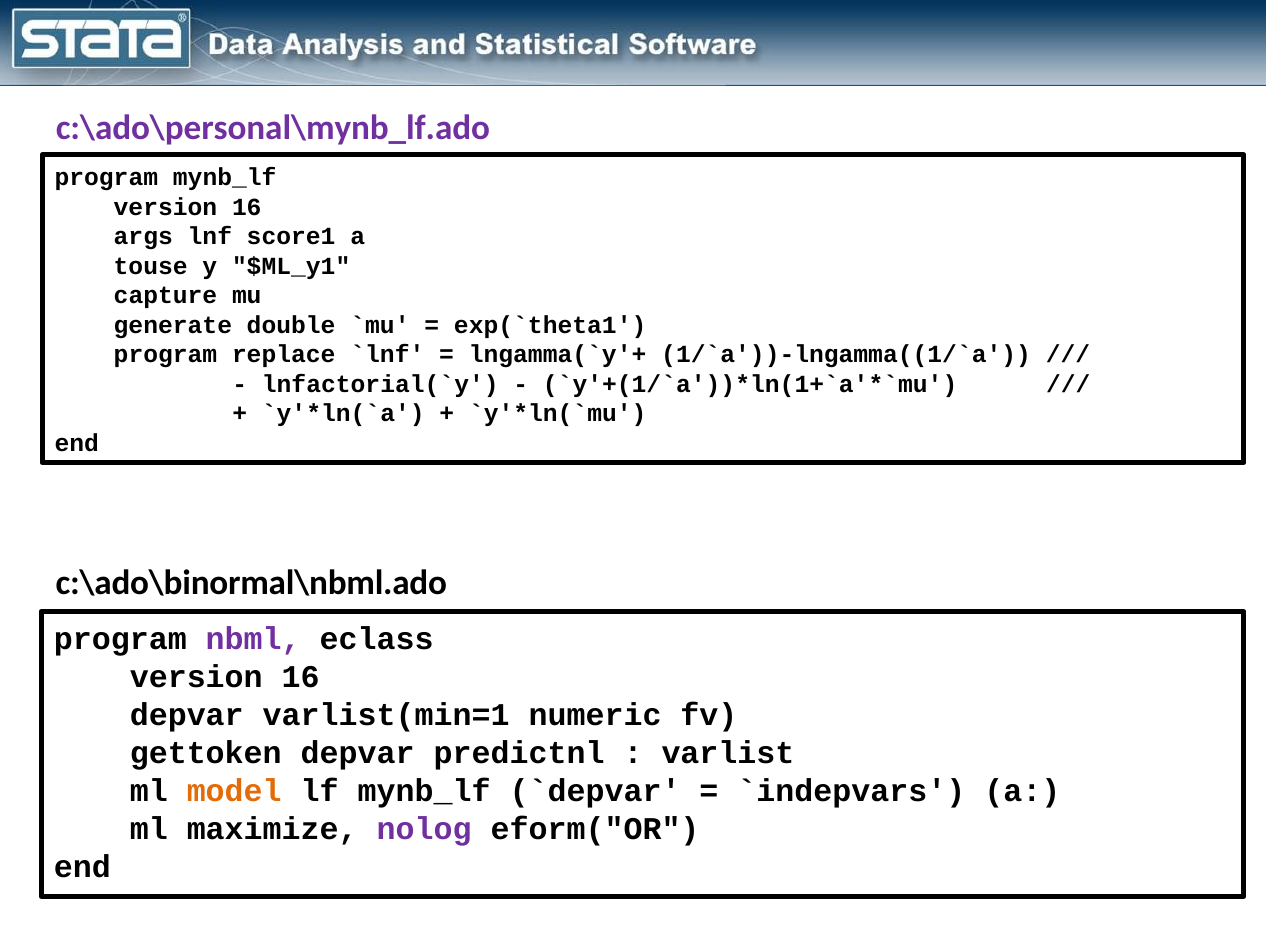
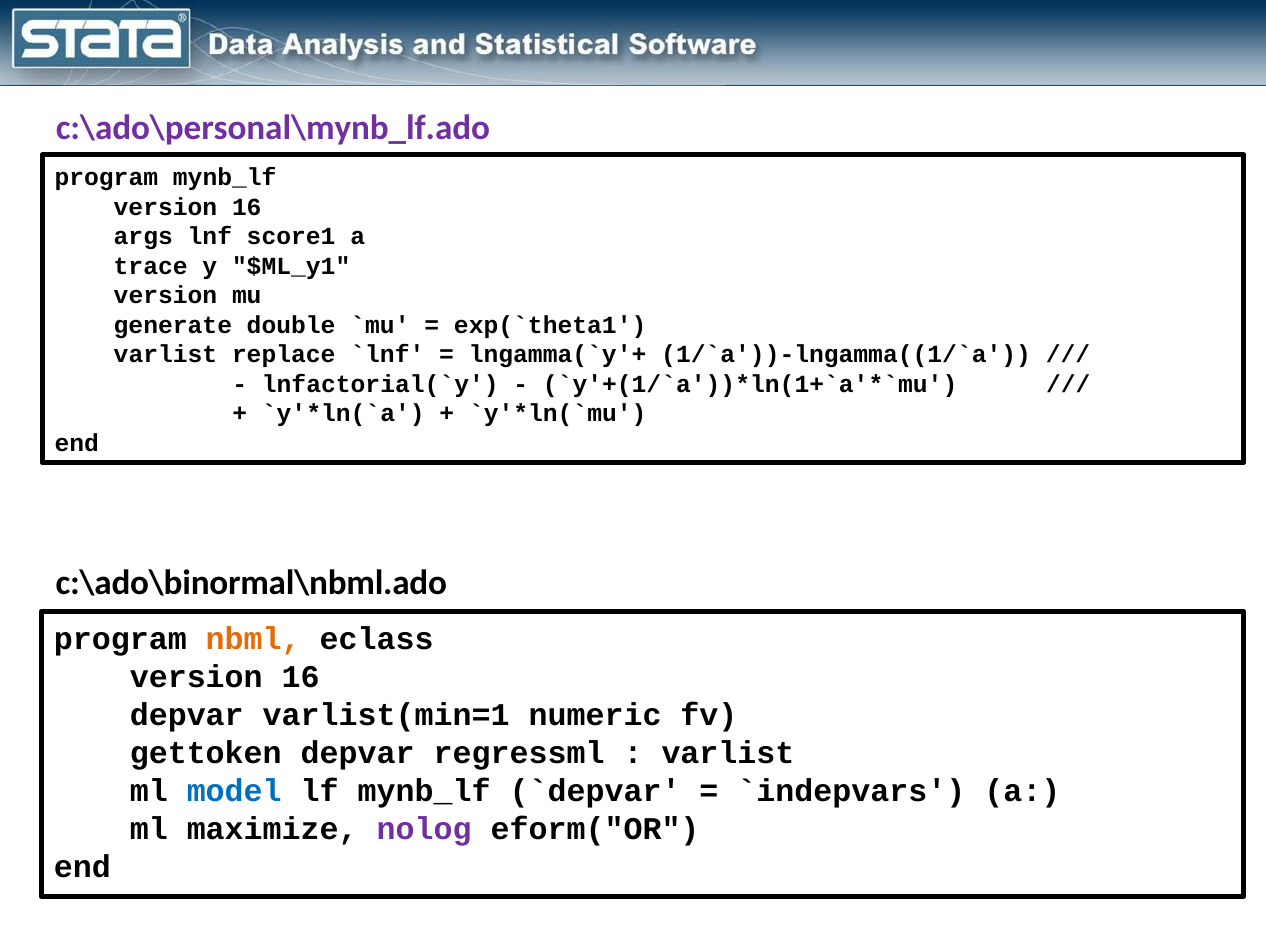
touse: touse -> trace
capture at (165, 296): capture -> version
program at (165, 355): program -> varlist
nbml colour: purple -> orange
predictnl: predictnl -> regressml
model colour: orange -> blue
